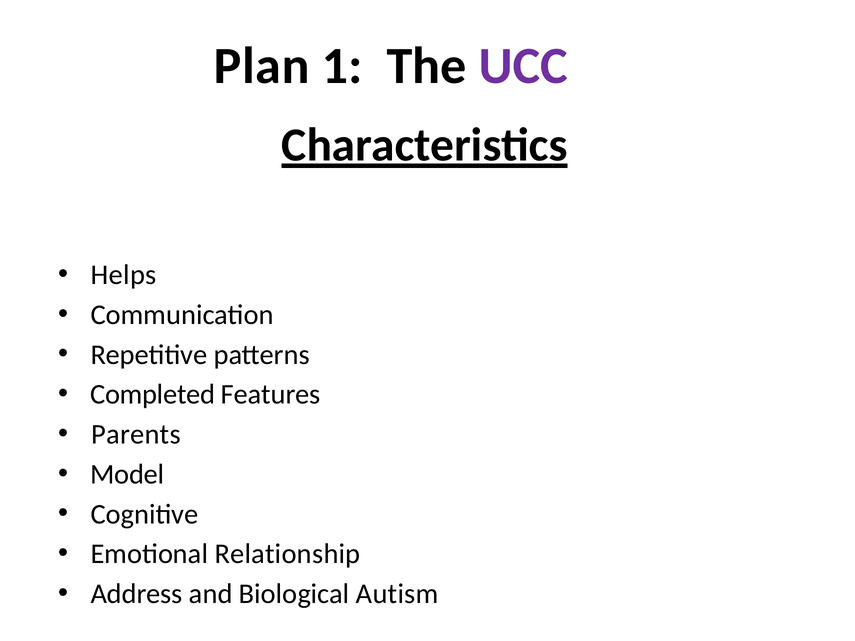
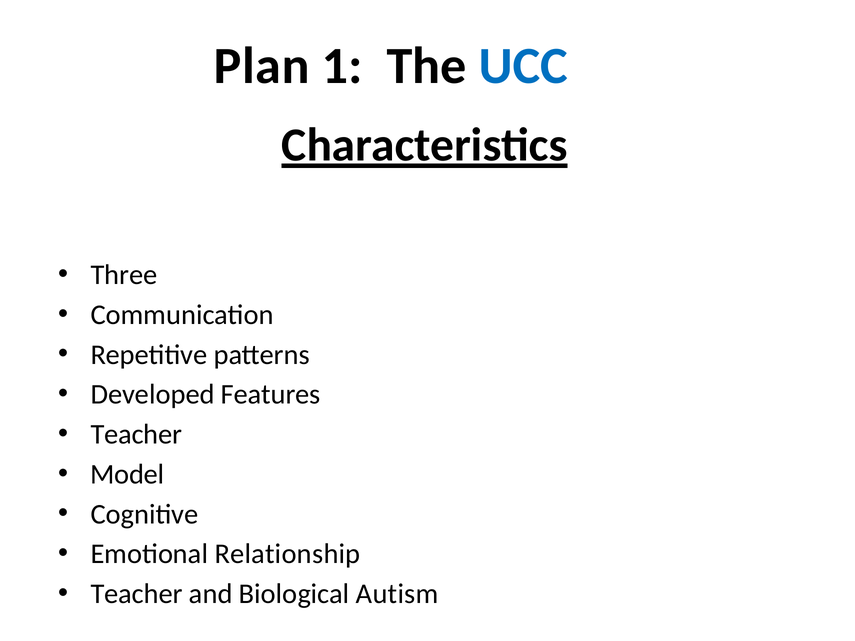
UCC colour: purple -> blue
Helps: Helps -> Three
Completed: Completed -> Developed
Parents at (136, 435): Parents -> Teacher
Address at (137, 594): Address -> Teacher
